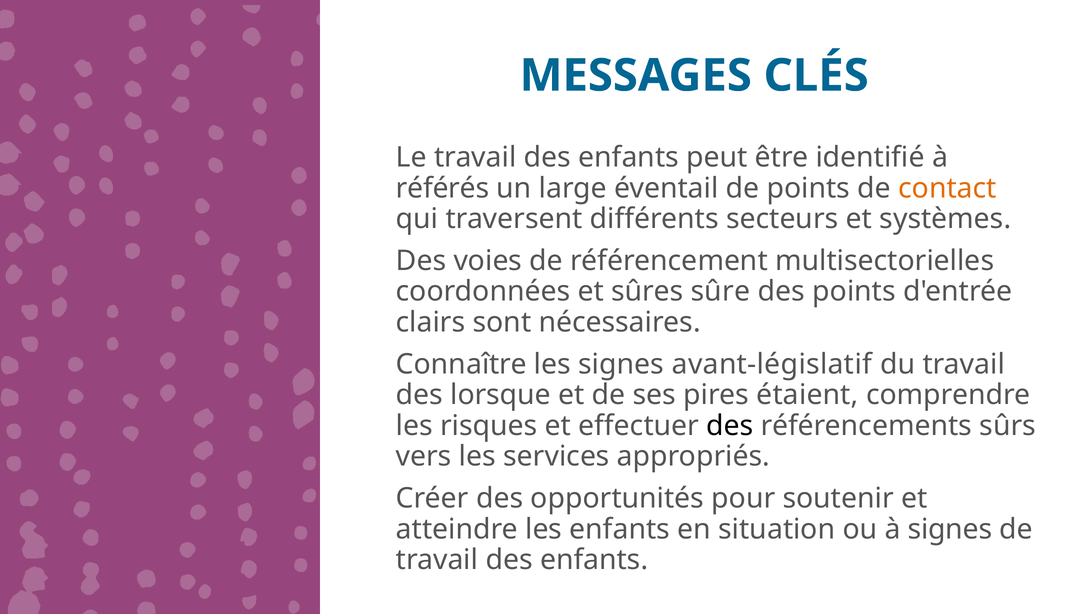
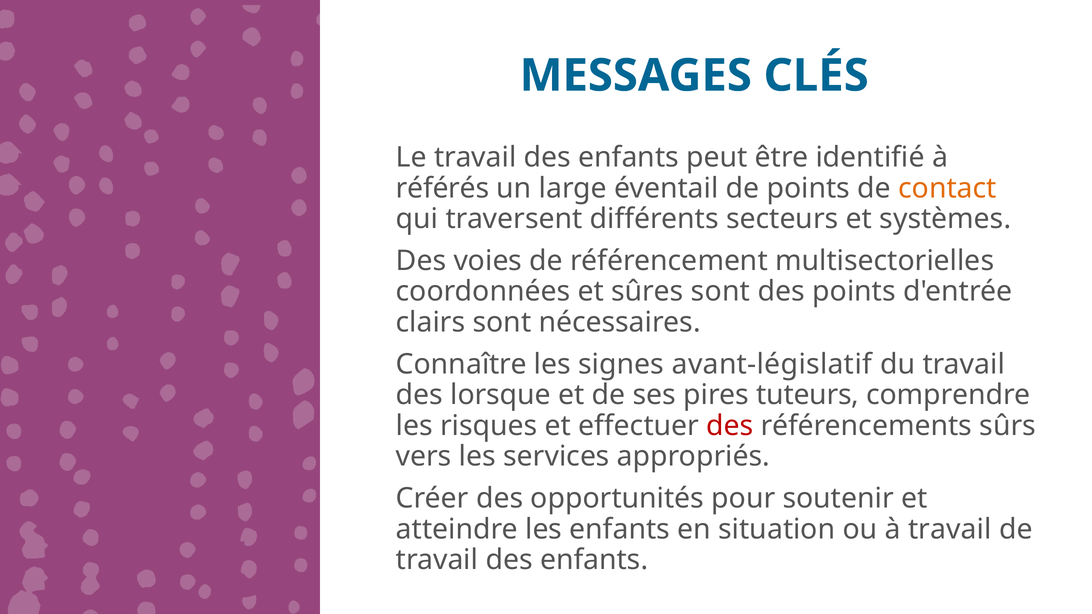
sûres sûre: sûre -> sont
étaient: étaient -> tuteurs
des at (730, 426) colour: black -> red
à signes: signes -> travail
